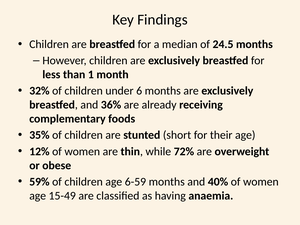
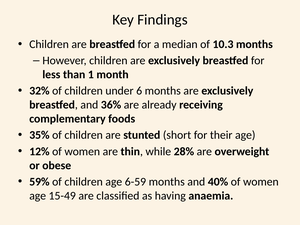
24.5: 24.5 -> 10.3
72%: 72% -> 28%
